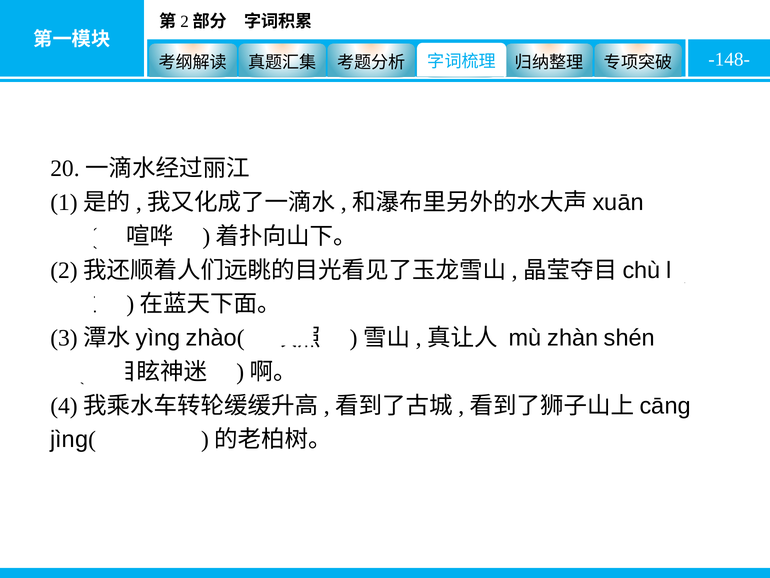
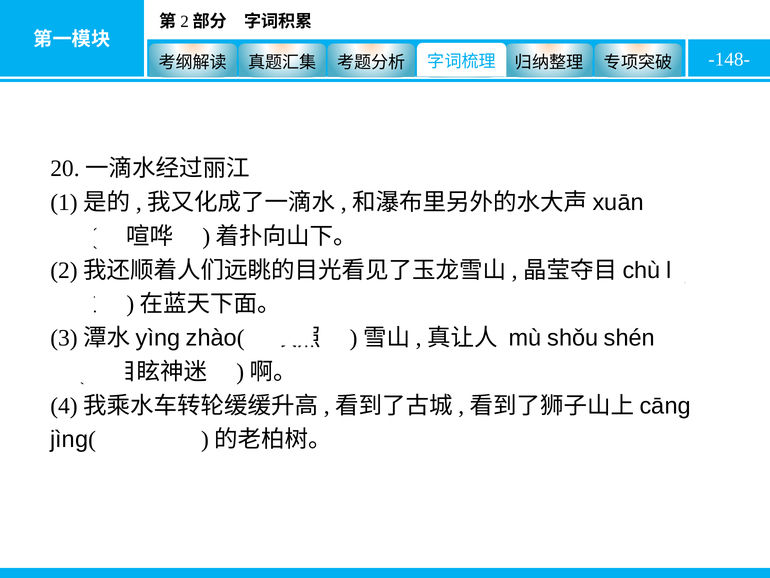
zhàn: zhàn -> shǒu
